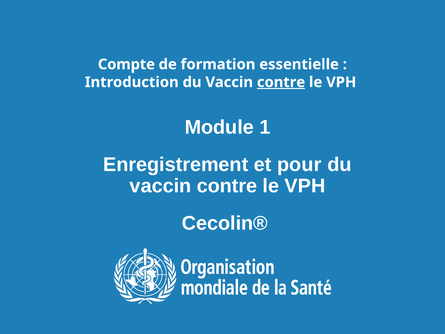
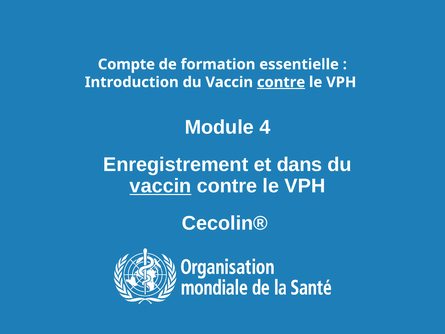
1: 1 -> 4
pour: pour -> dans
vaccin at (160, 186) underline: none -> present
